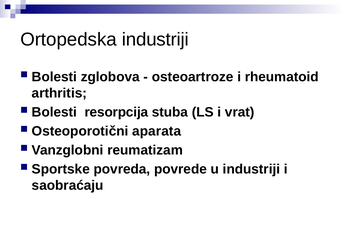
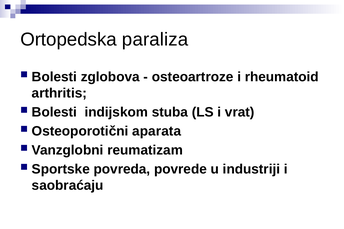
Ortopedska industriji: industriji -> paraliza
resorpcija: resorpcija -> indijskom
